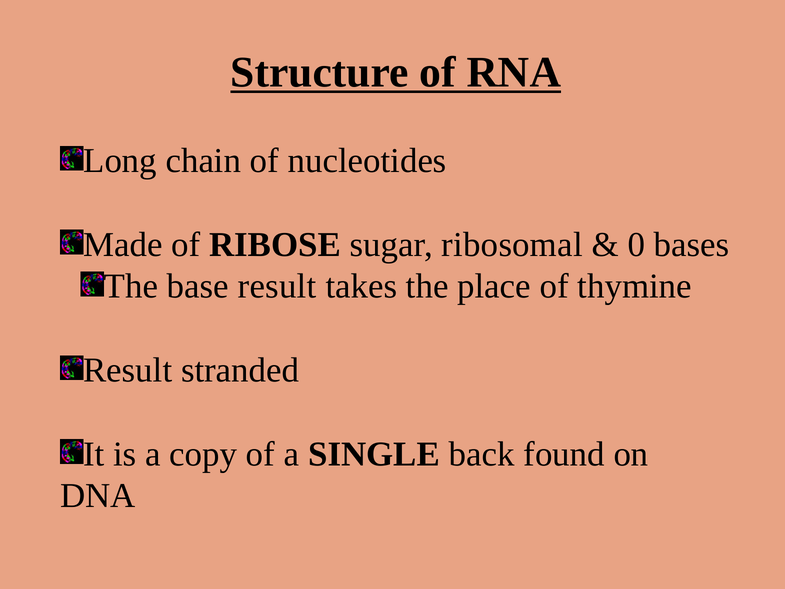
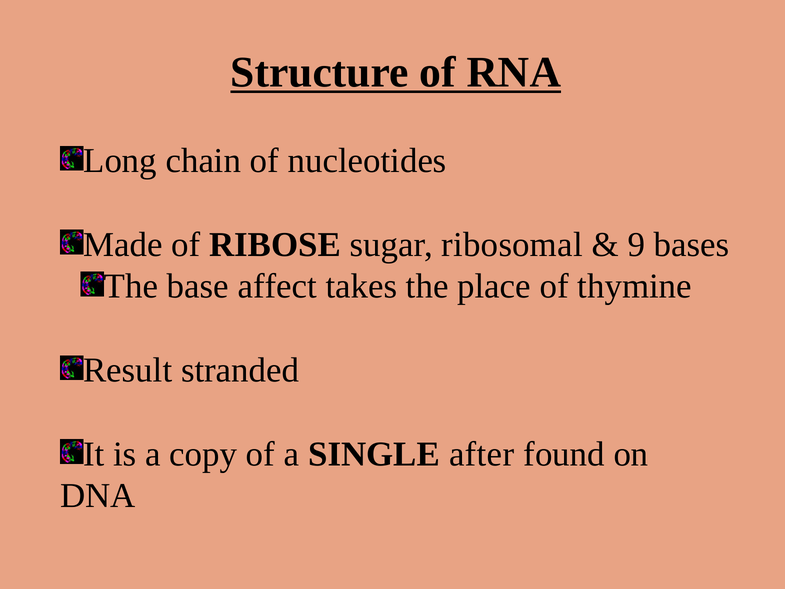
0: 0 -> 9
base result: result -> affect
back: back -> after
